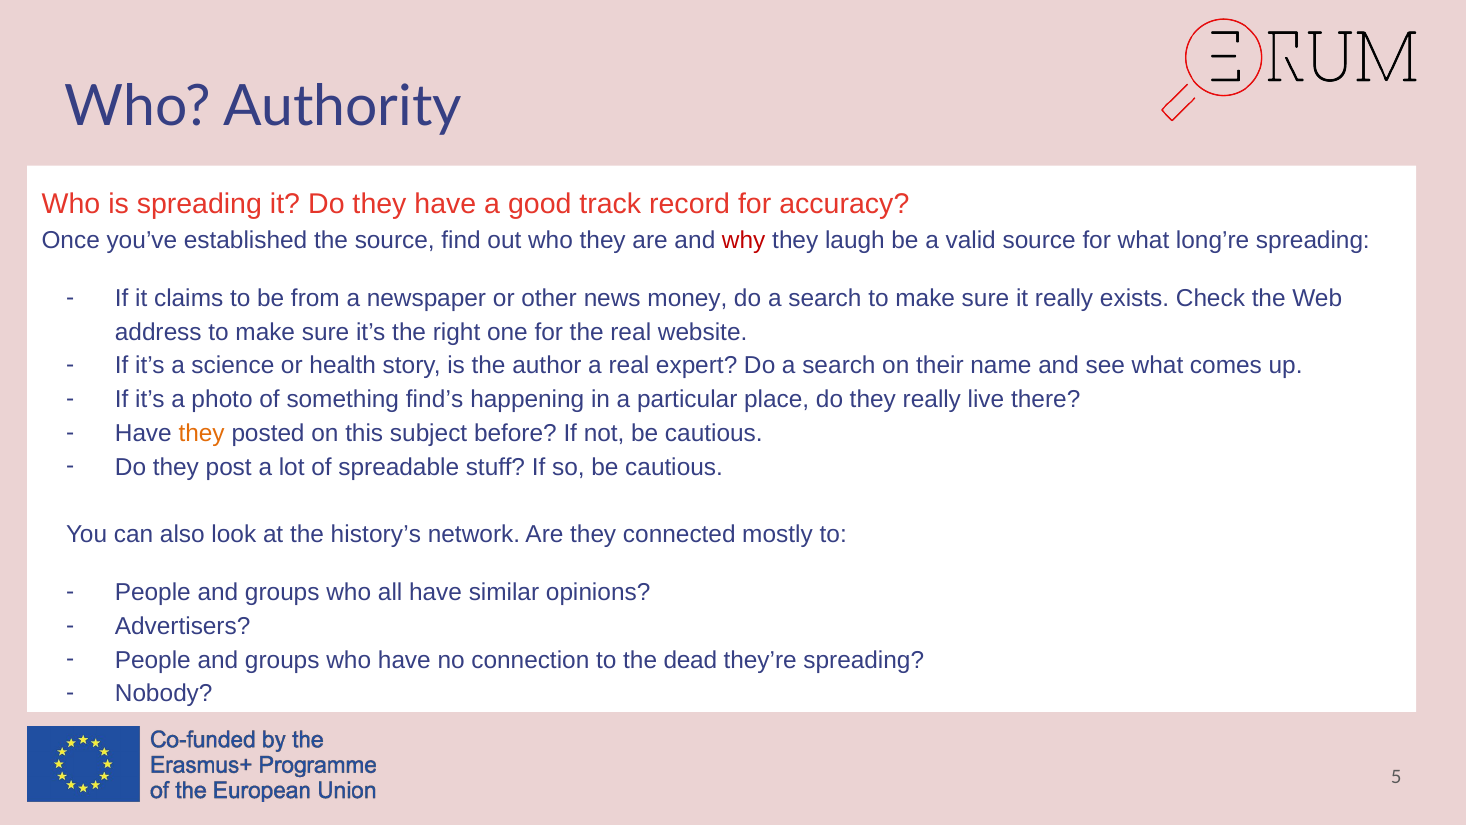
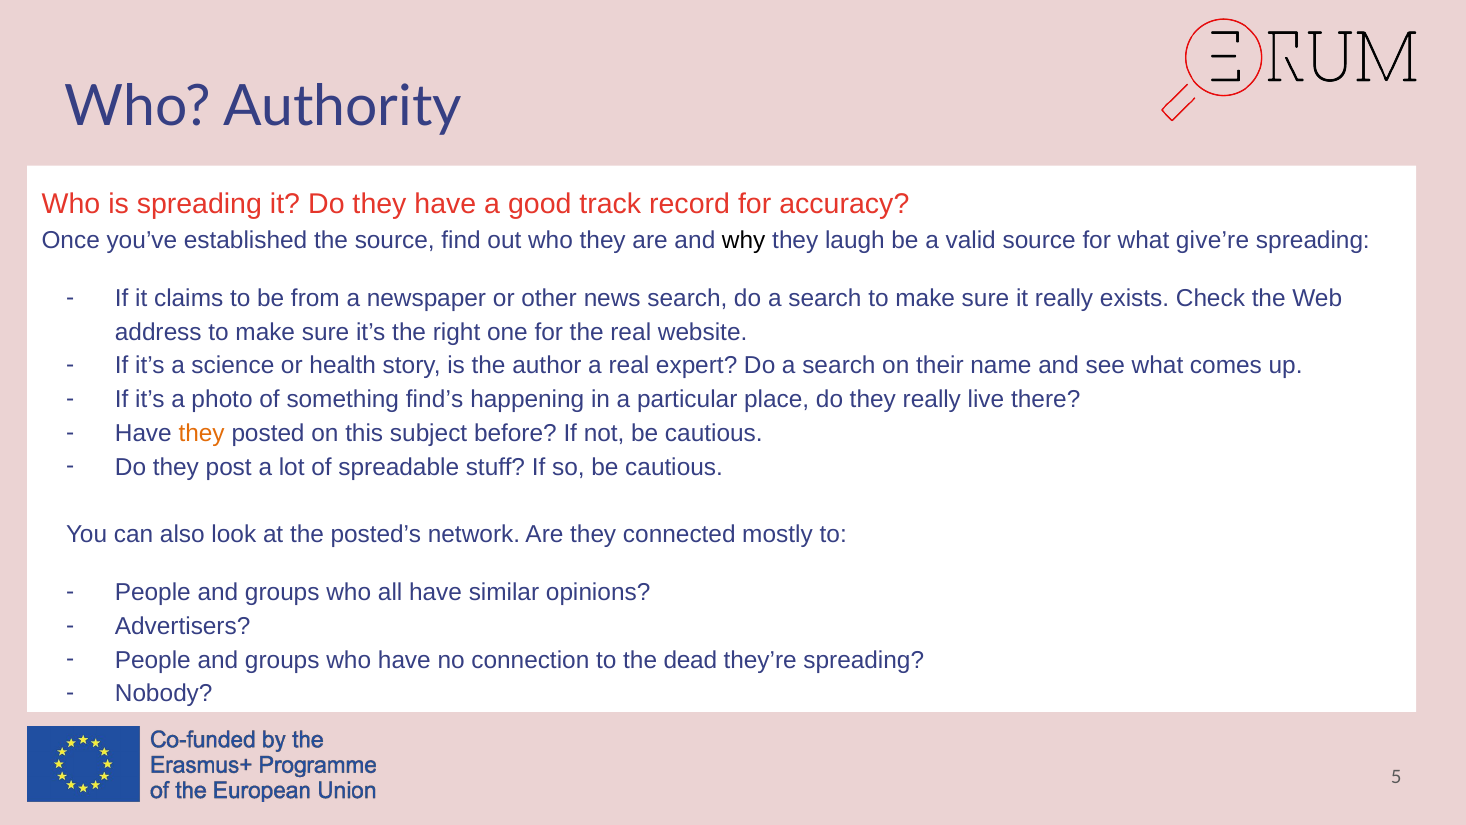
why colour: red -> black
long’re: long’re -> give’re
news money: money -> search
history’s: history’s -> posted’s
